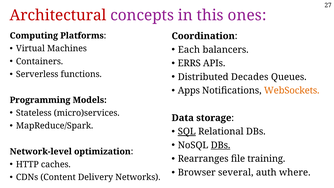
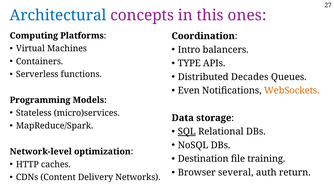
Architectural colour: red -> blue
Each: Each -> Intro
ERRS: ERRS -> TYPE
Apps: Apps -> Even
DBs at (221, 145) underline: present -> none
Rearranges: Rearranges -> Destination
where: where -> return
